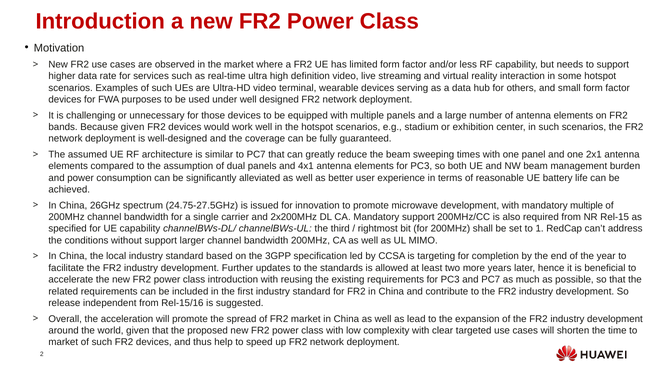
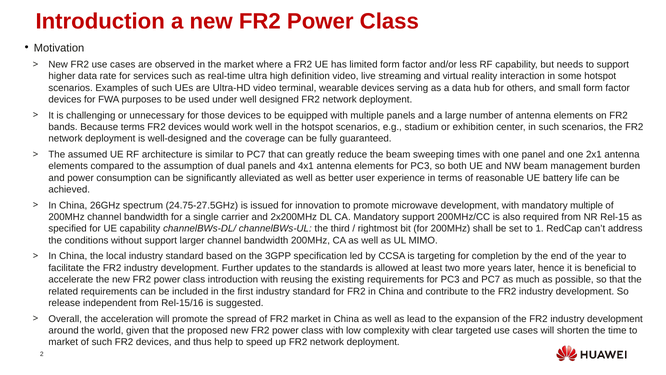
Because given: given -> terms
